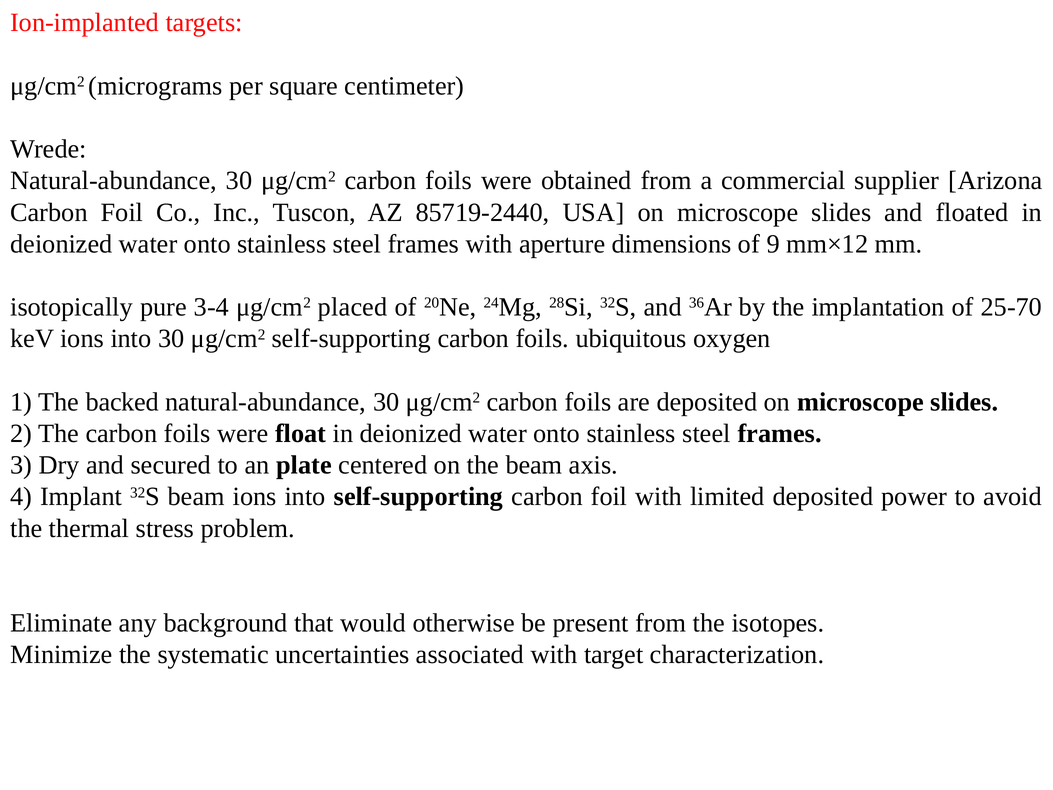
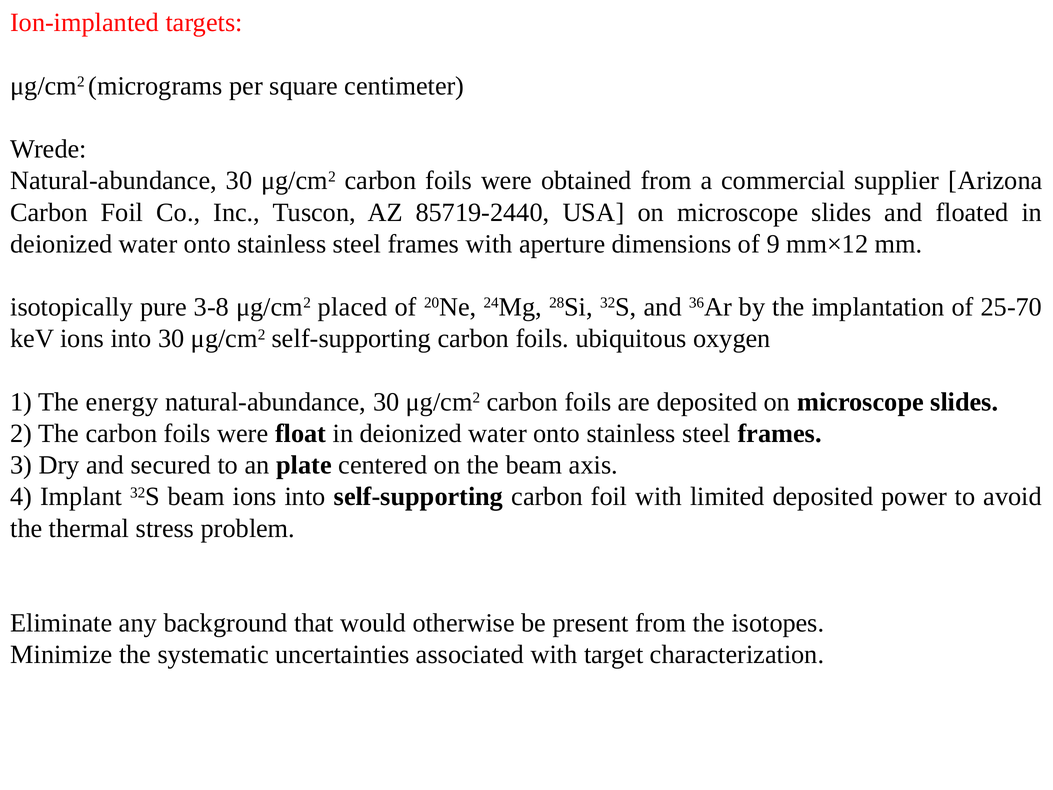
3-4: 3-4 -> 3-8
backed: backed -> energy
